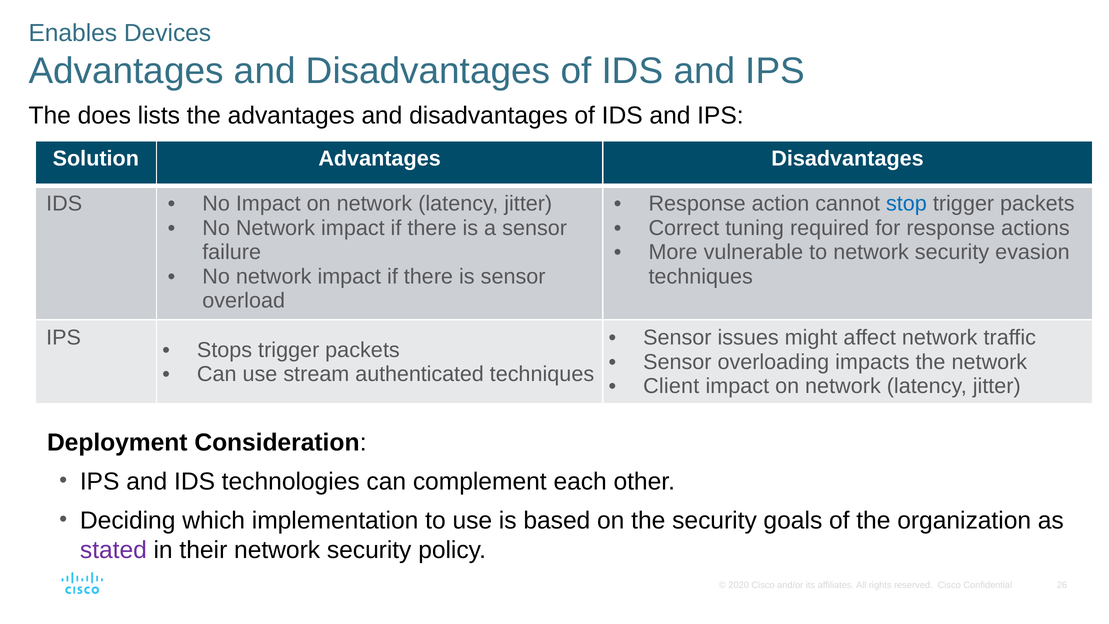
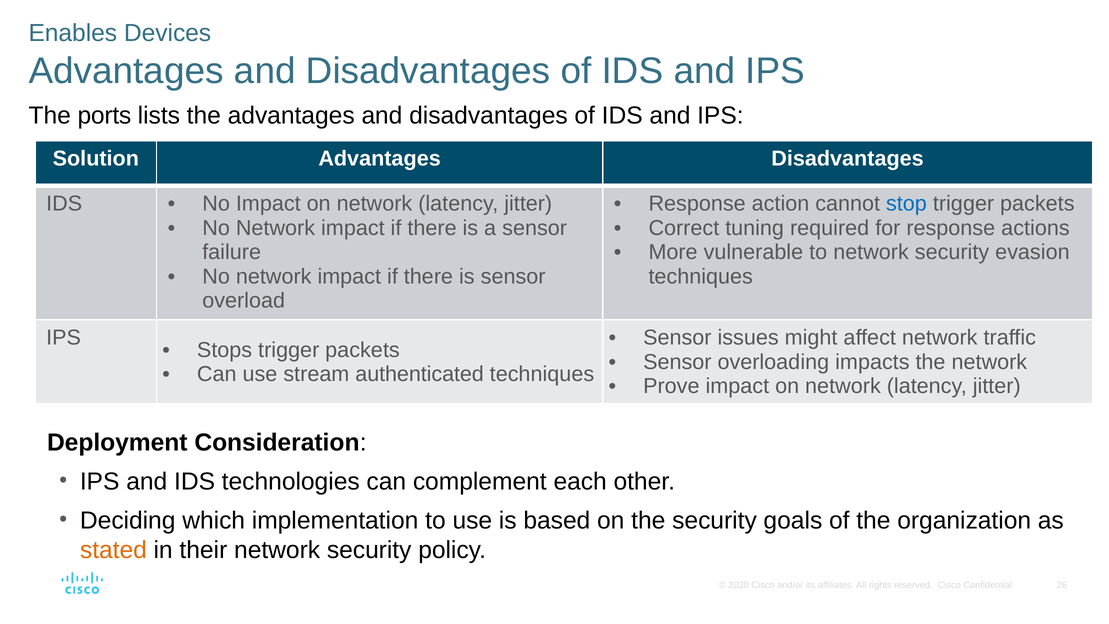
does: does -> ports
Client: Client -> Prove
stated colour: purple -> orange
